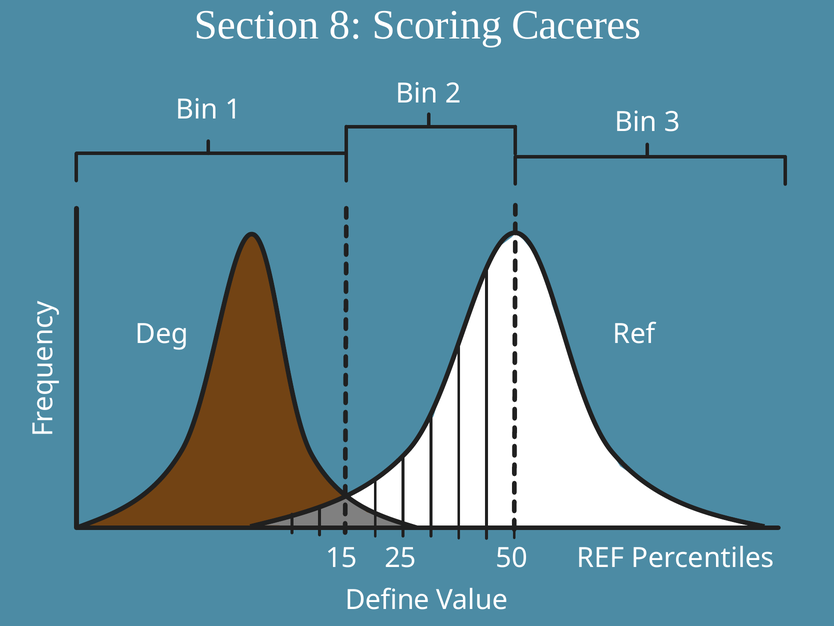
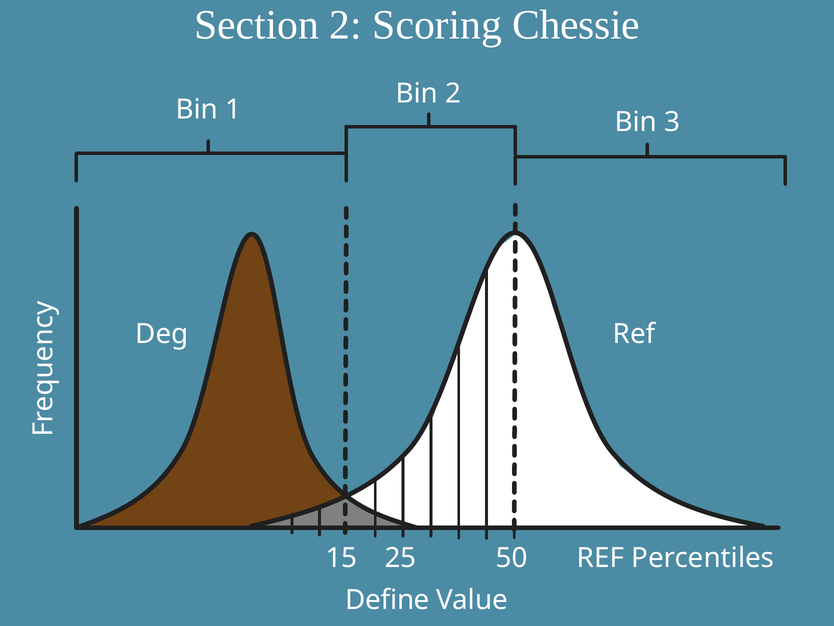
Section 8: 8 -> 2
Caceres: Caceres -> Chessie
